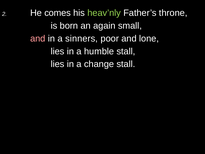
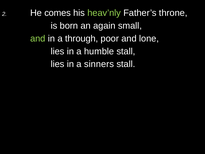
and at (38, 38) colour: pink -> light green
sinners: sinners -> through
change: change -> sinners
